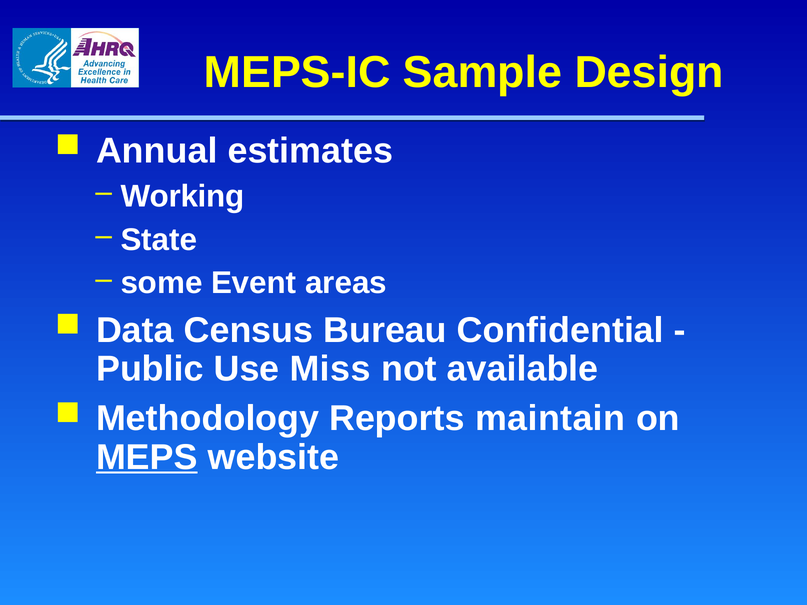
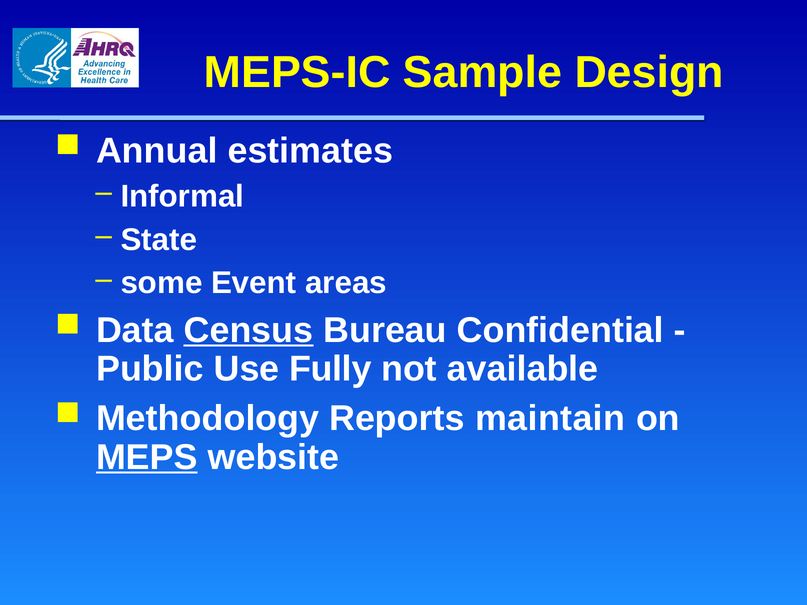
Working: Working -> Informal
Census underline: none -> present
Miss: Miss -> Fully
